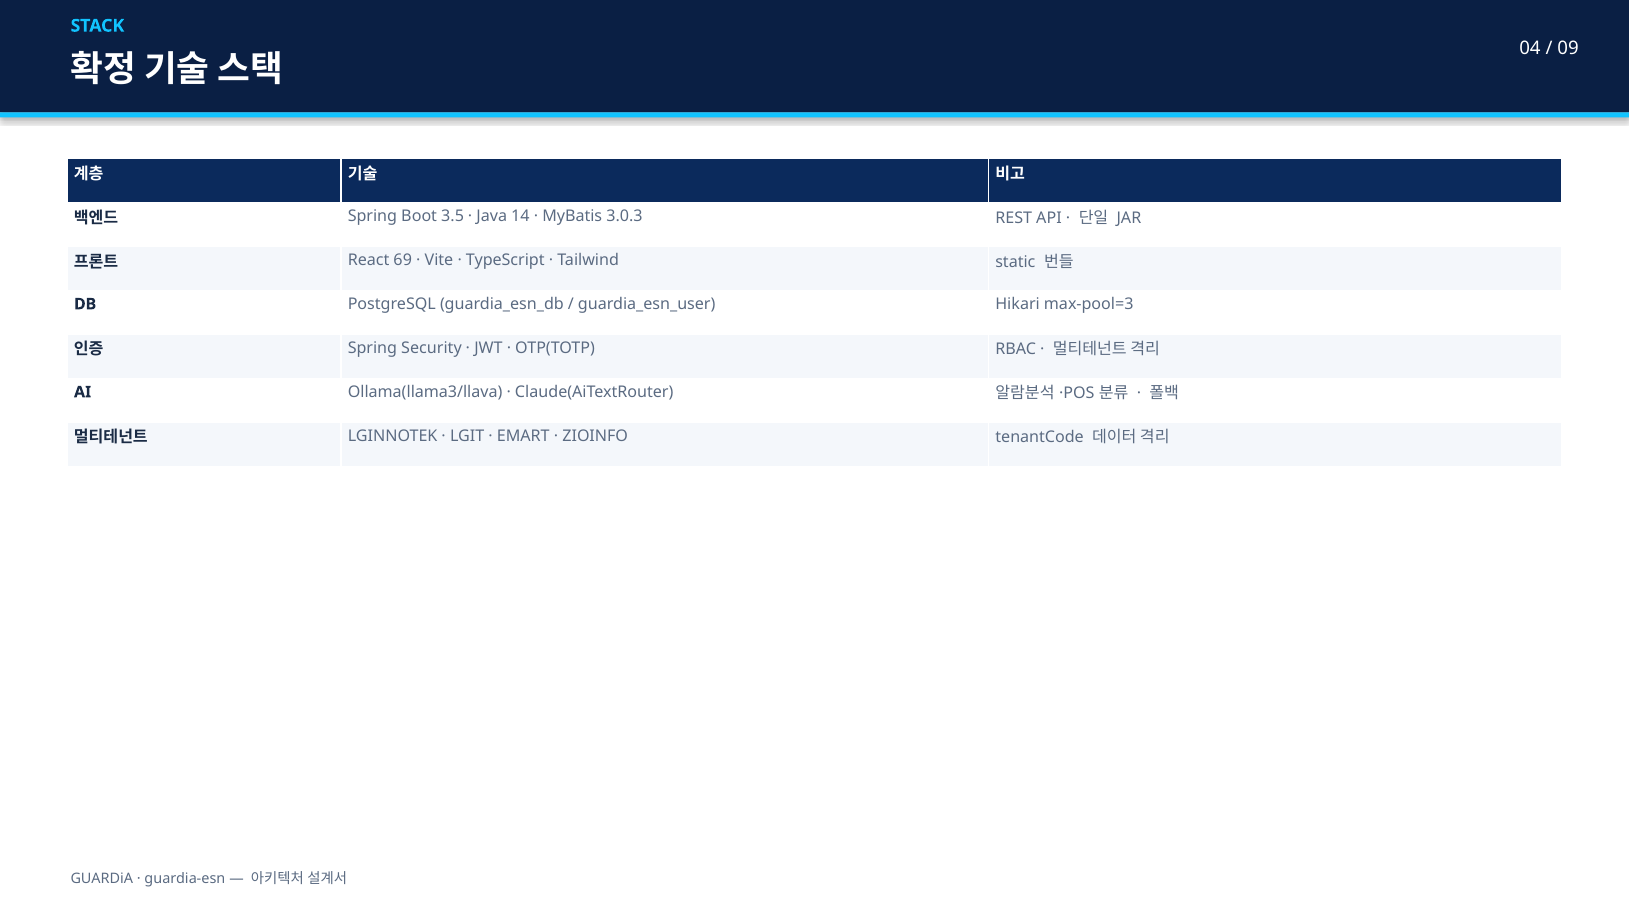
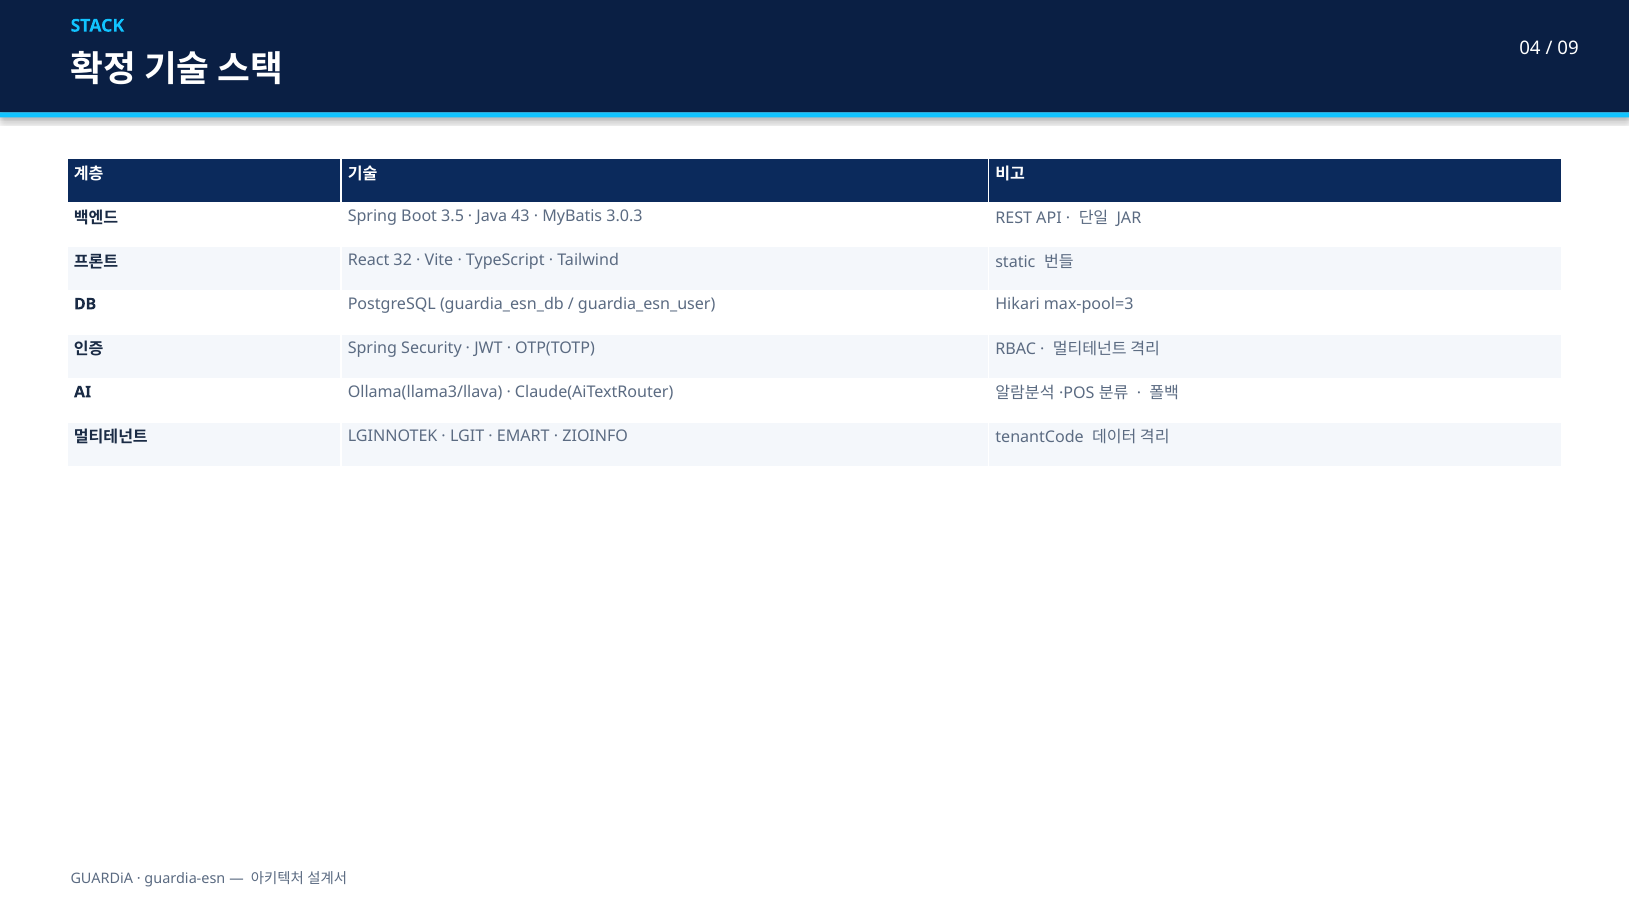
14: 14 -> 43
69: 69 -> 32
